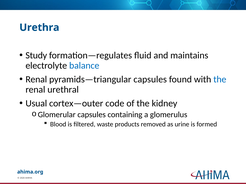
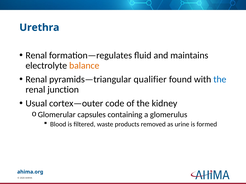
Study at (36, 55): Study -> Renal
balance colour: blue -> orange
pyramids—triangular capsules: capsules -> qualifier
urethral: urethral -> junction
